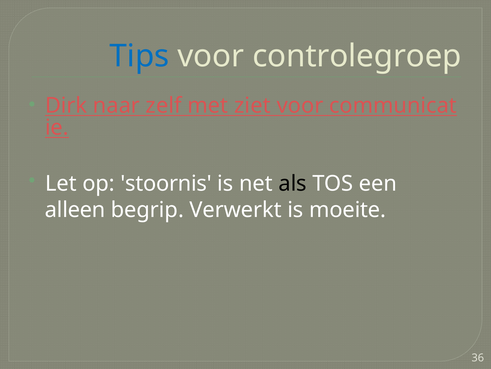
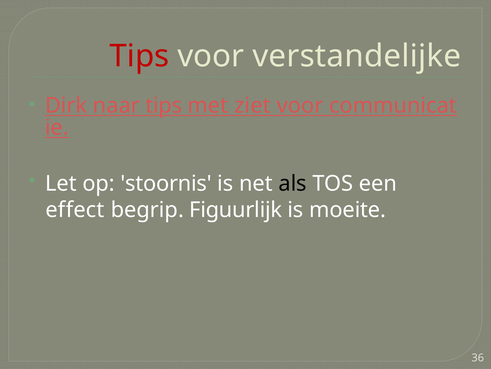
Tips at (139, 56) colour: blue -> red
controlegroep: controlegroep -> verstandelijke
naar zelf: zelf -> tips
alleen: alleen -> effect
Verwerkt: Verwerkt -> Figuurlijk
